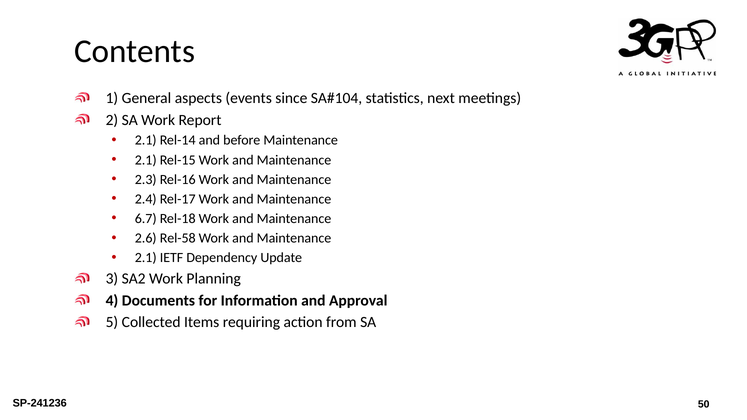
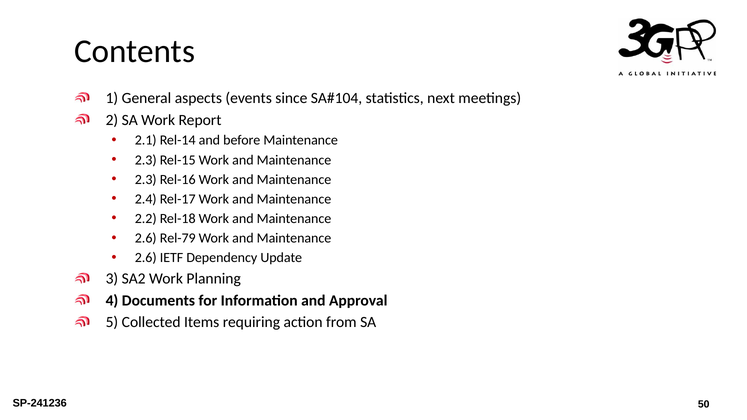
2.1 at (146, 160): 2.1 -> 2.3
6.7: 6.7 -> 2.2
Rel-58: Rel-58 -> Rel-79
2.1 at (146, 258): 2.1 -> 2.6
